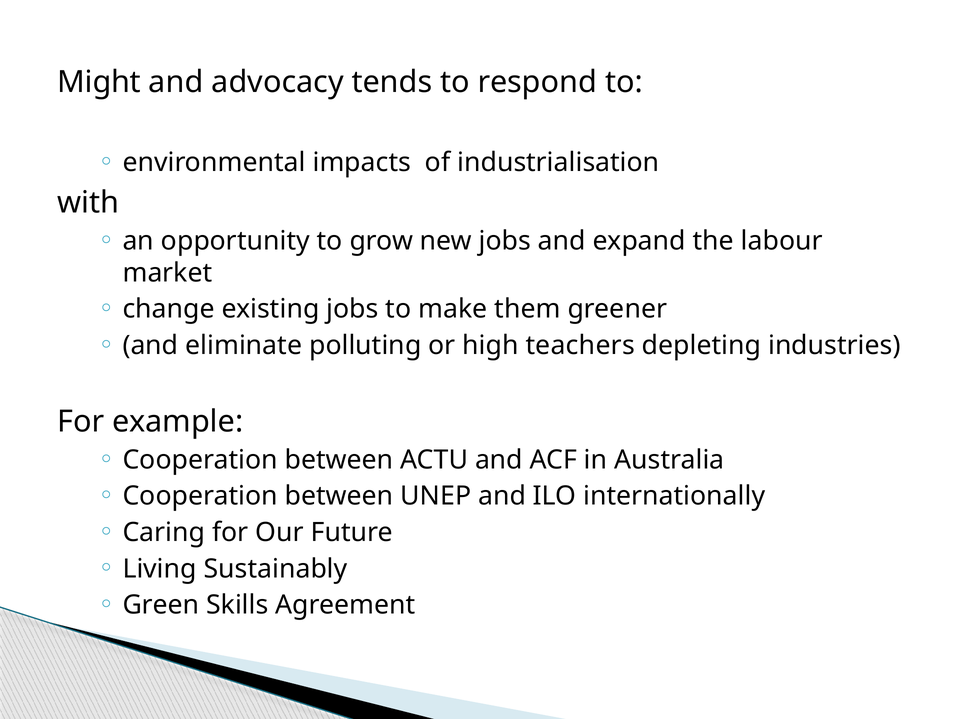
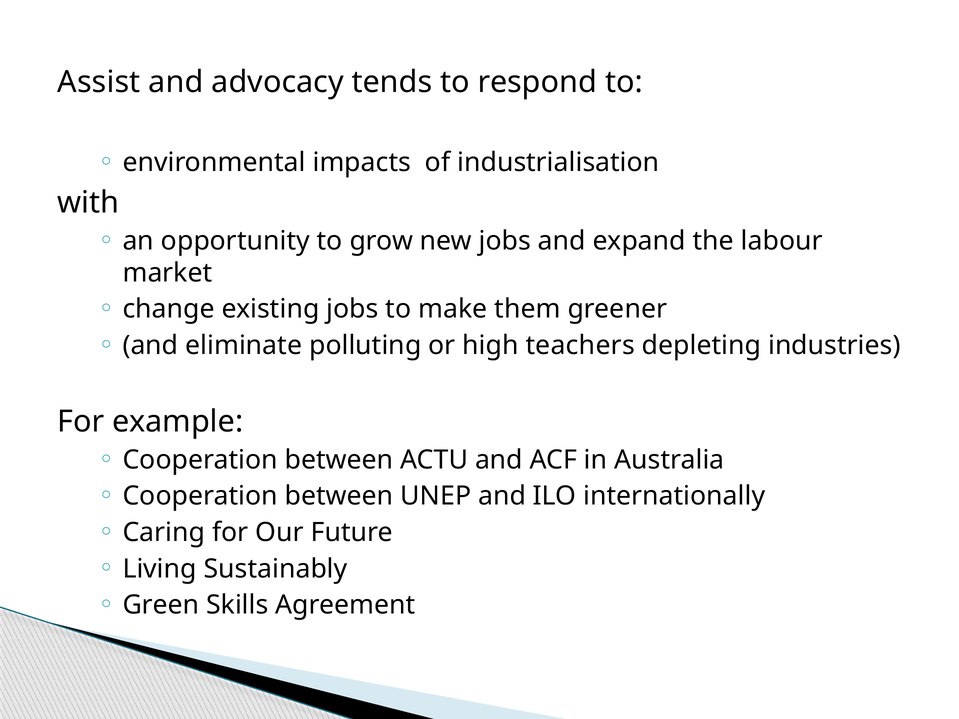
Might: Might -> Assist
